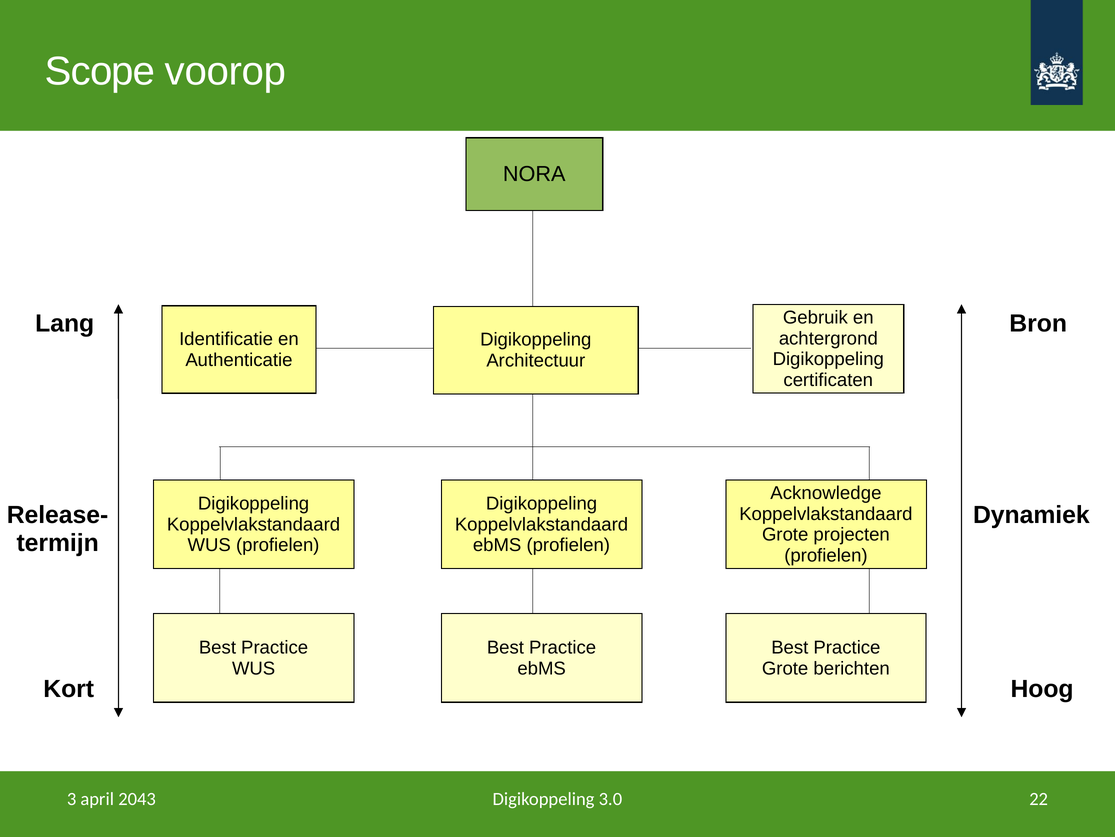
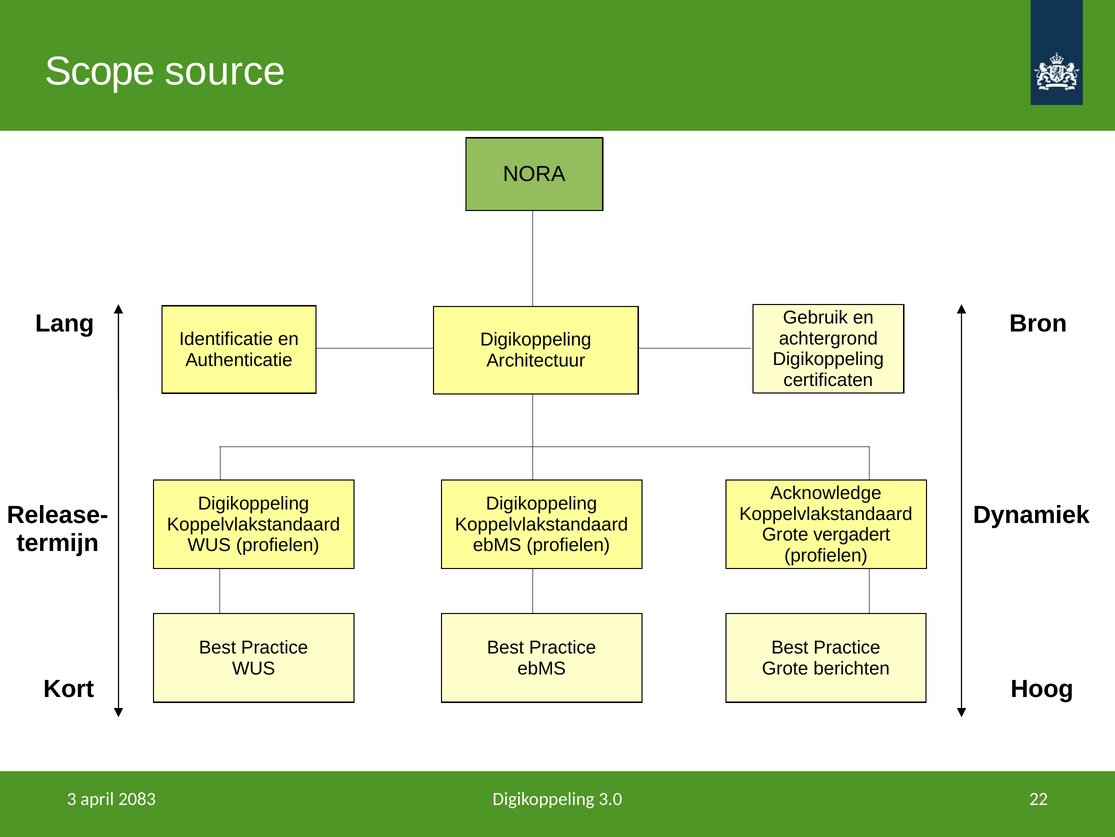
voorop: voorop -> source
projecten: projecten -> vergadert
2043: 2043 -> 2083
